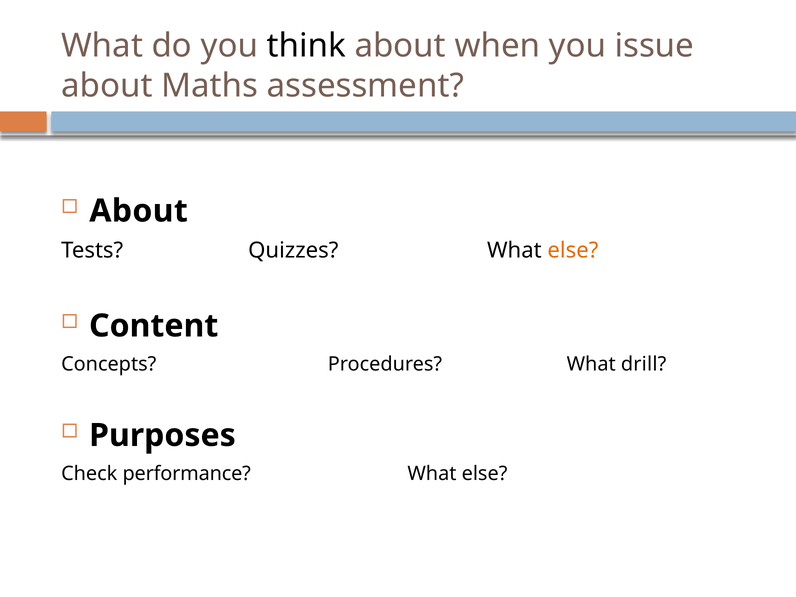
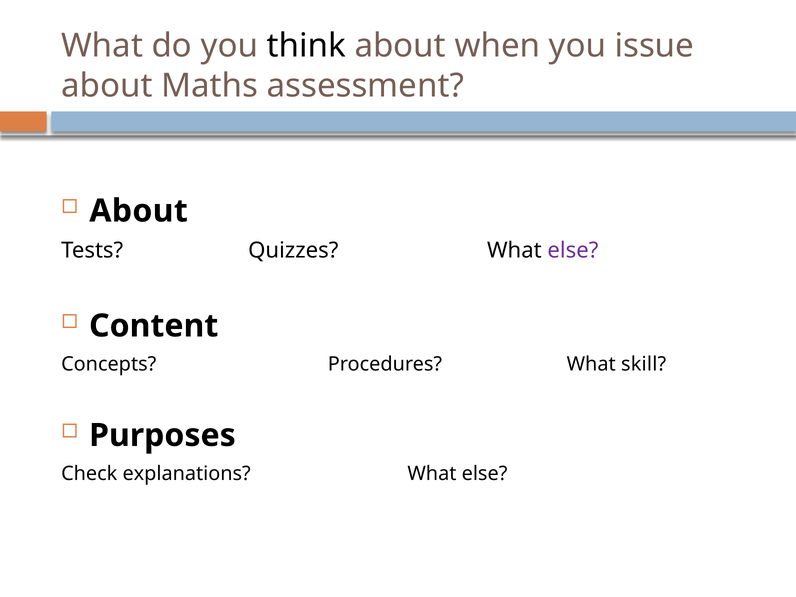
else at (573, 251) colour: orange -> purple
drill: drill -> skill
performance: performance -> explanations
